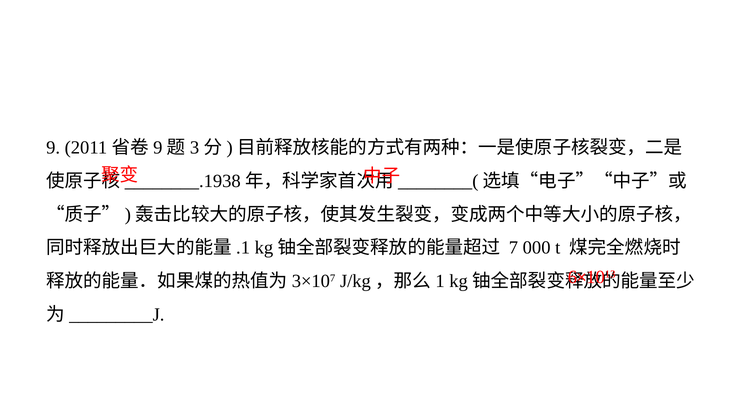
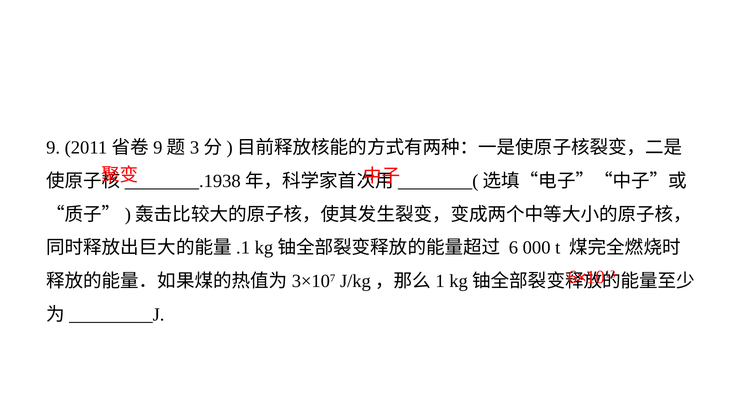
7: 7 -> 6
